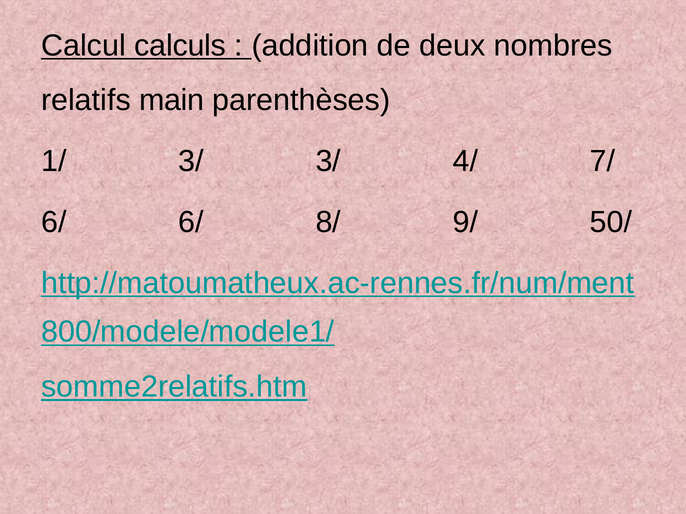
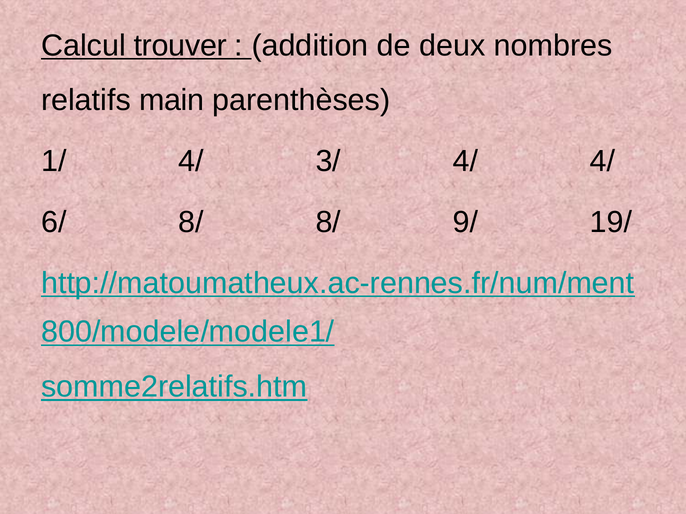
calculs: calculs -> trouver
1/ 3/: 3/ -> 4/
4/ 7/: 7/ -> 4/
6/ 6/: 6/ -> 8/
50/: 50/ -> 19/
